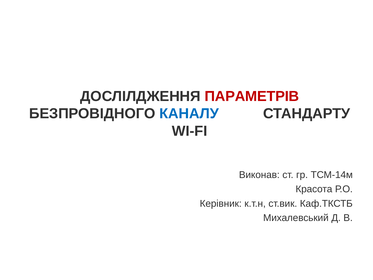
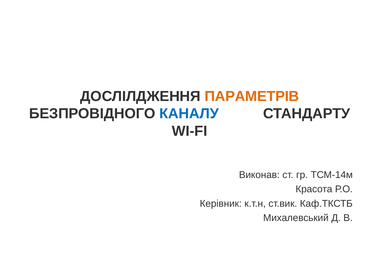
ПАРАМЕТРІВ colour: red -> orange
